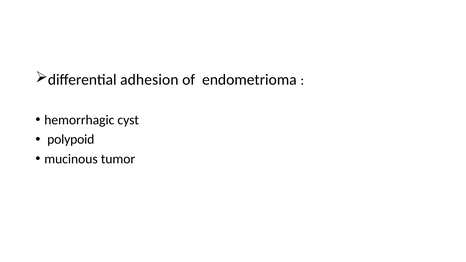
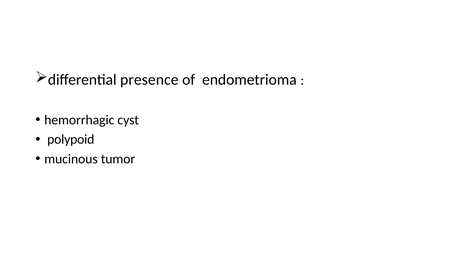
adhesion: adhesion -> presence
